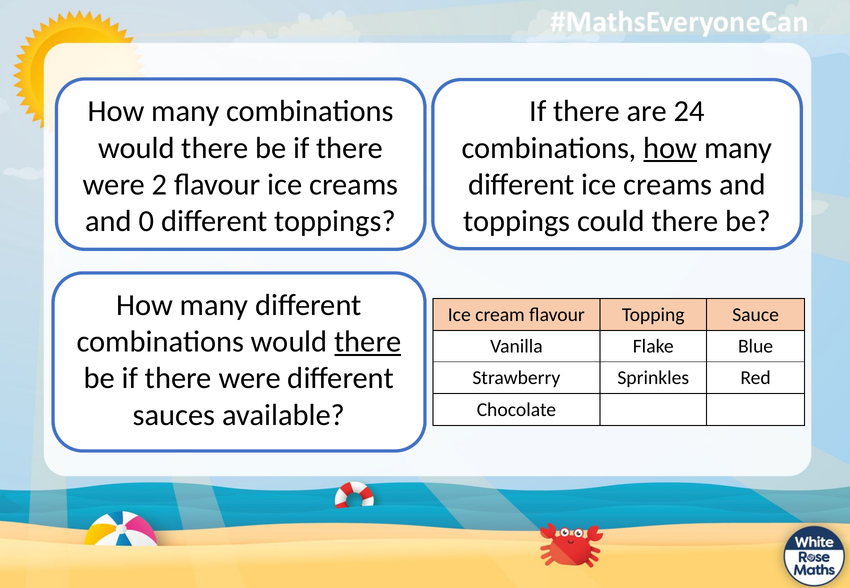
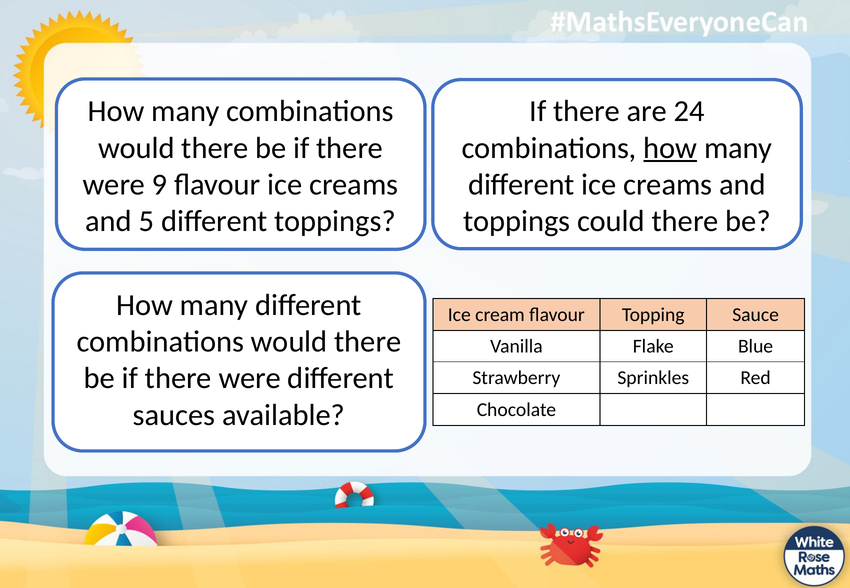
2: 2 -> 9
0: 0 -> 5
there at (368, 342) underline: present -> none
